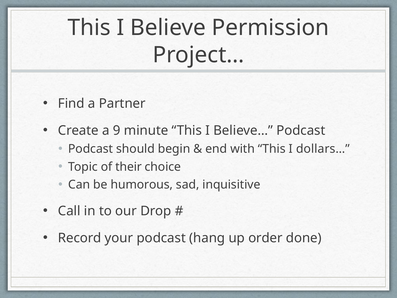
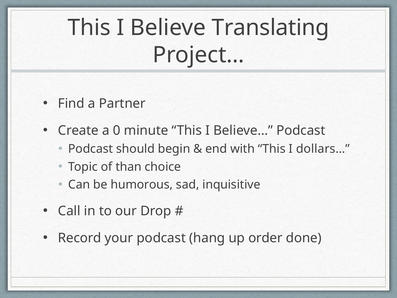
Permission: Permission -> Translating
9: 9 -> 0
their: their -> than
